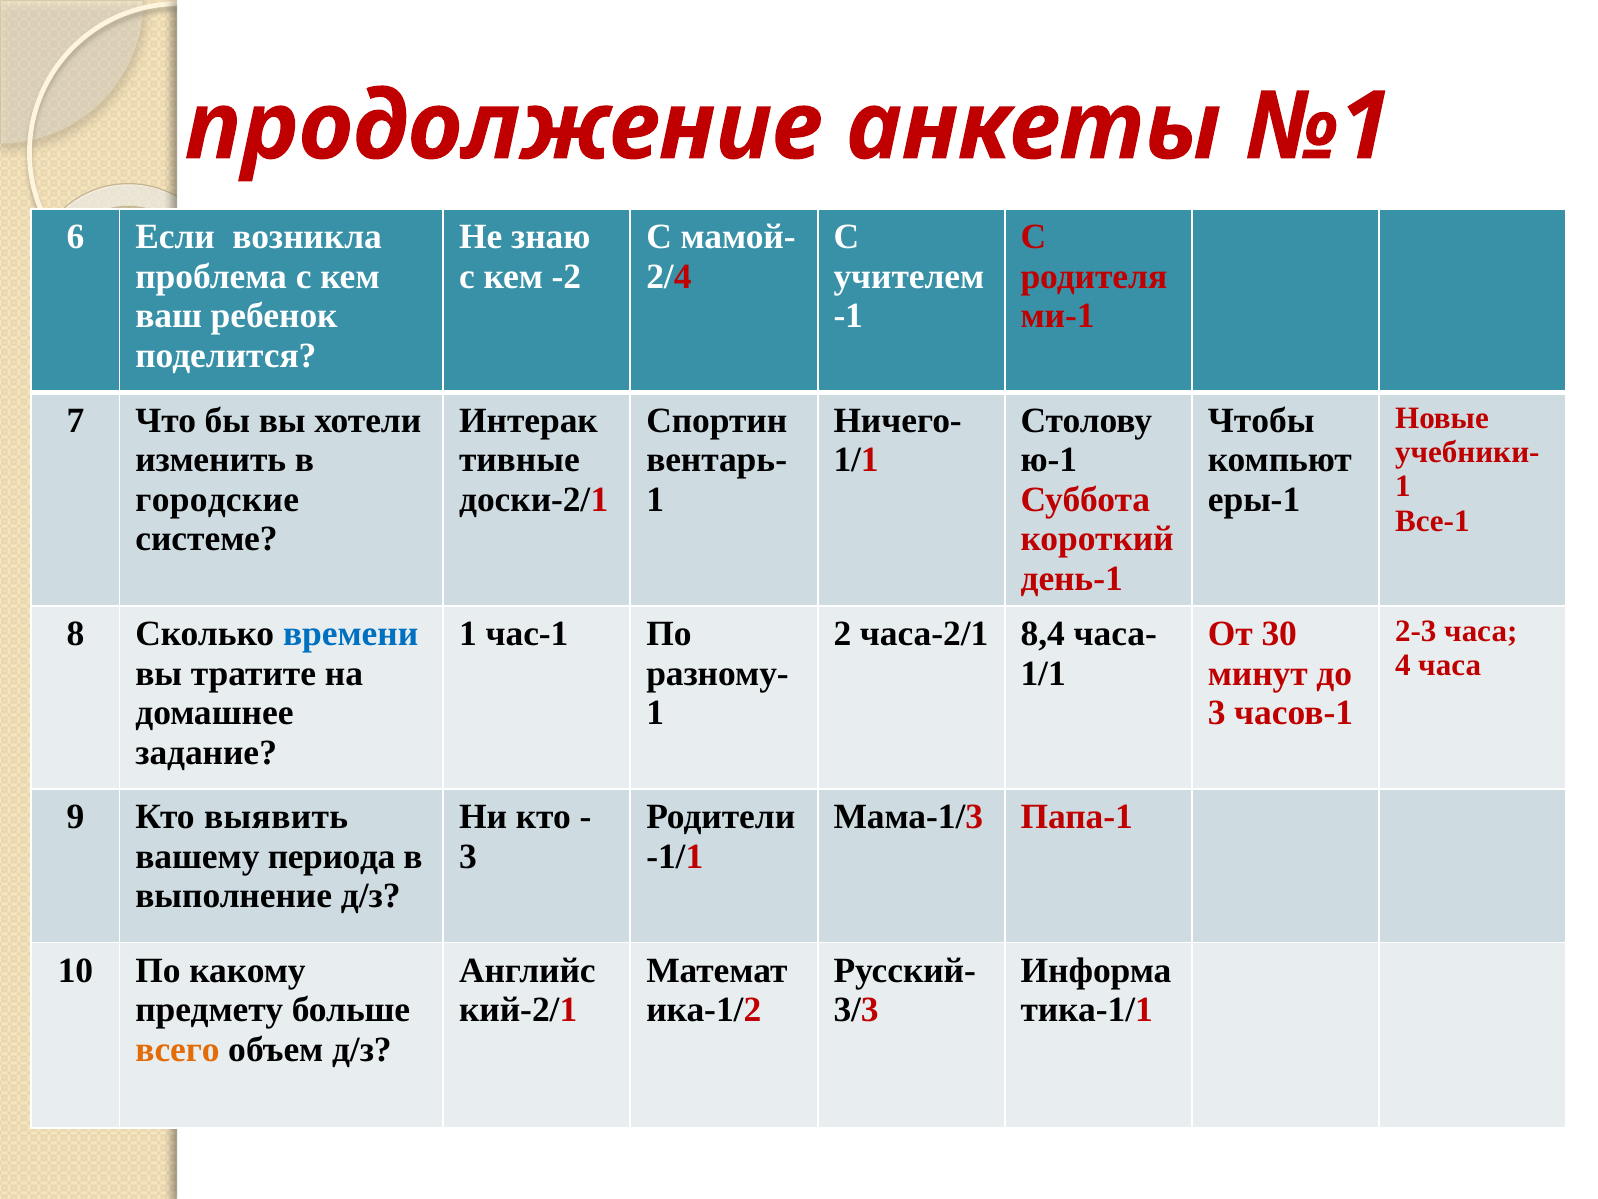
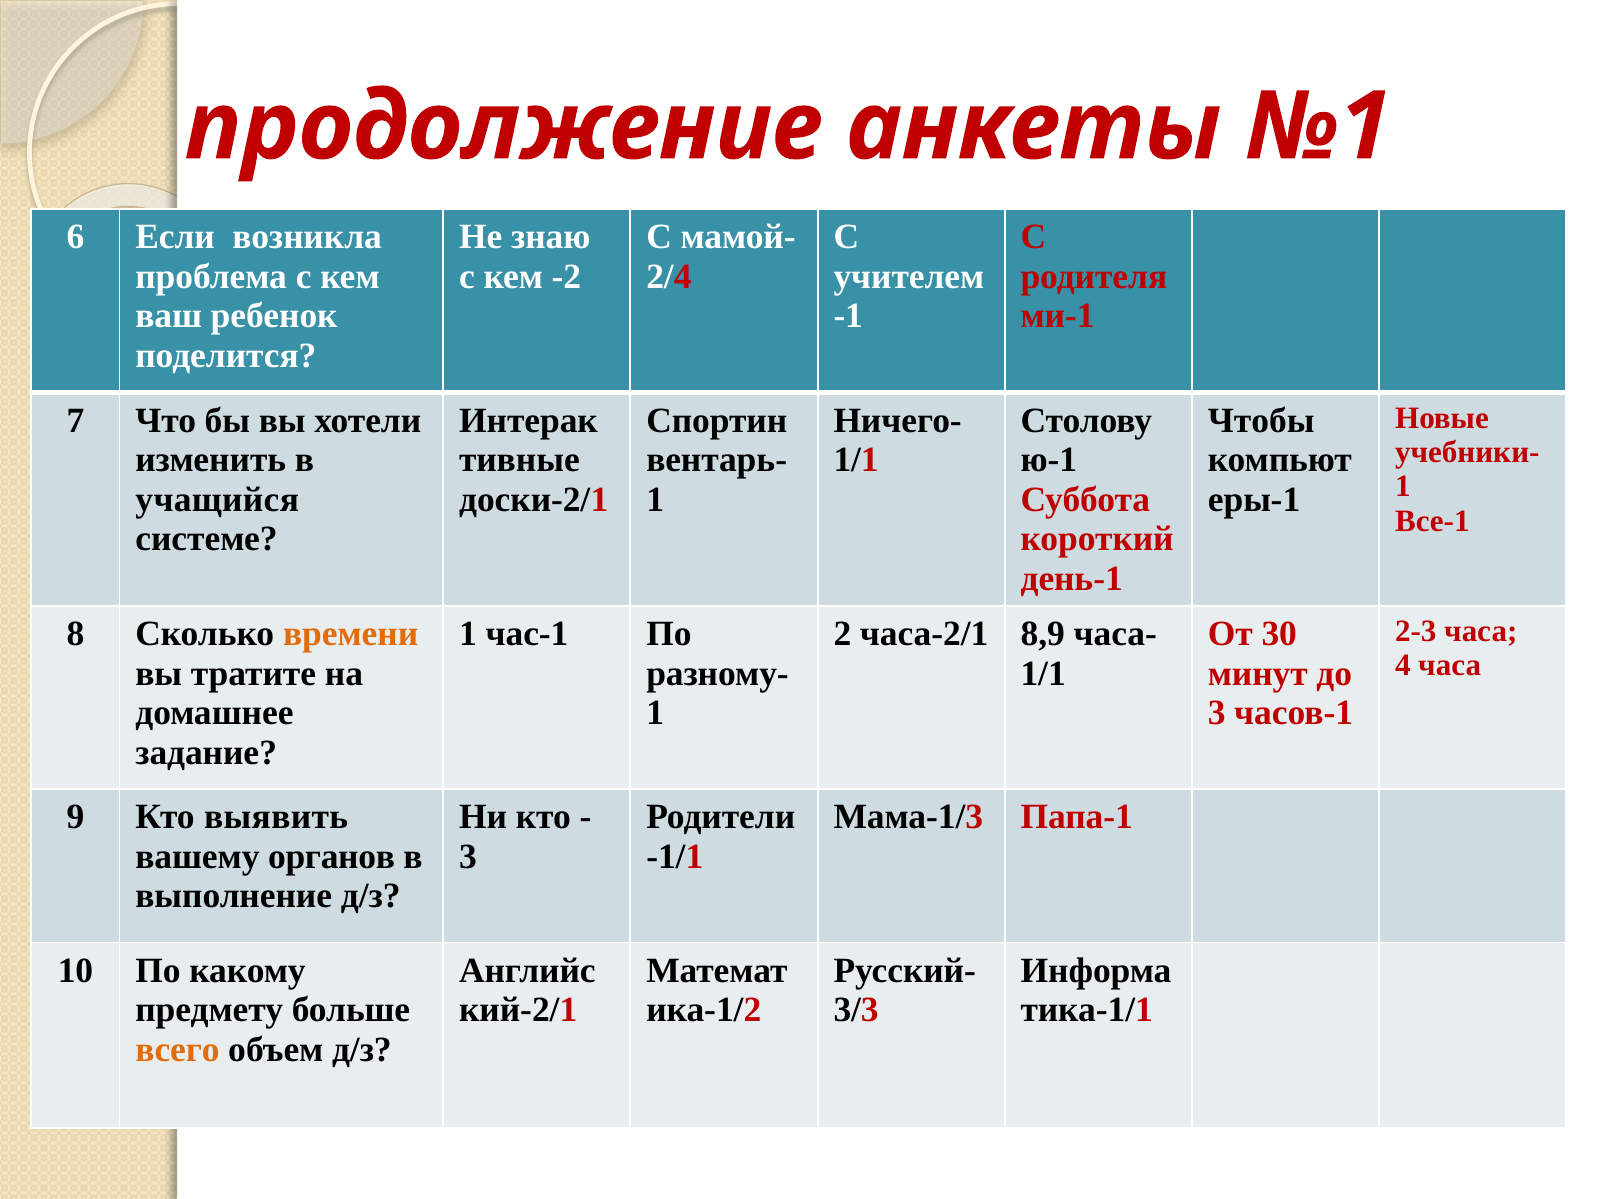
городские: городские -> учащийся
времени colour: blue -> orange
8,4: 8,4 -> 8,9
периода: периода -> органов
